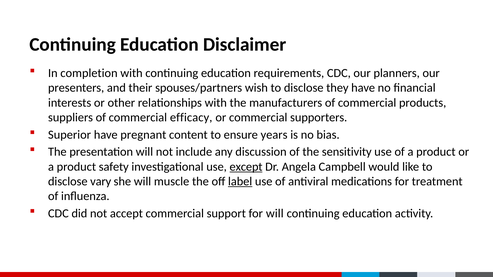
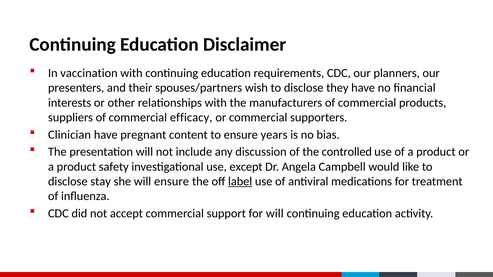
completion: completion -> vaccination
Superior: Superior -> Clinician
sensitivity: sensitivity -> controlled
except underline: present -> none
vary: vary -> stay
will muscle: muscle -> ensure
